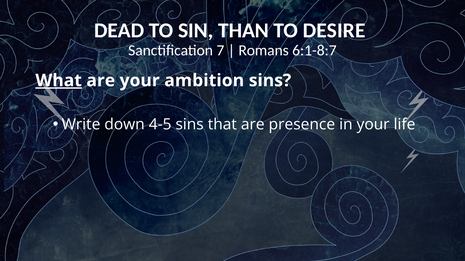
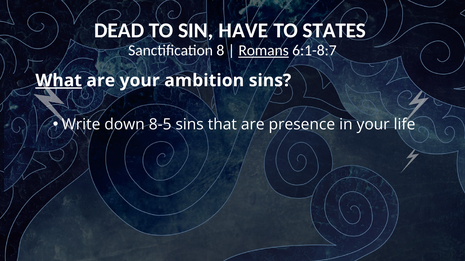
THAN: THAN -> HAVE
DESIRE: DESIRE -> STATES
7: 7 -> 8
Romans underline: none -> present
4-5: 4-5 -> 8-5
